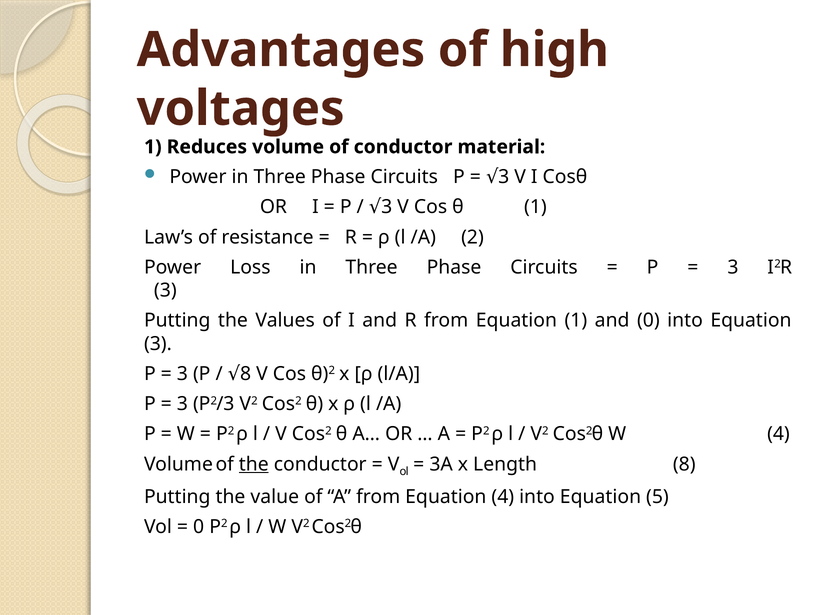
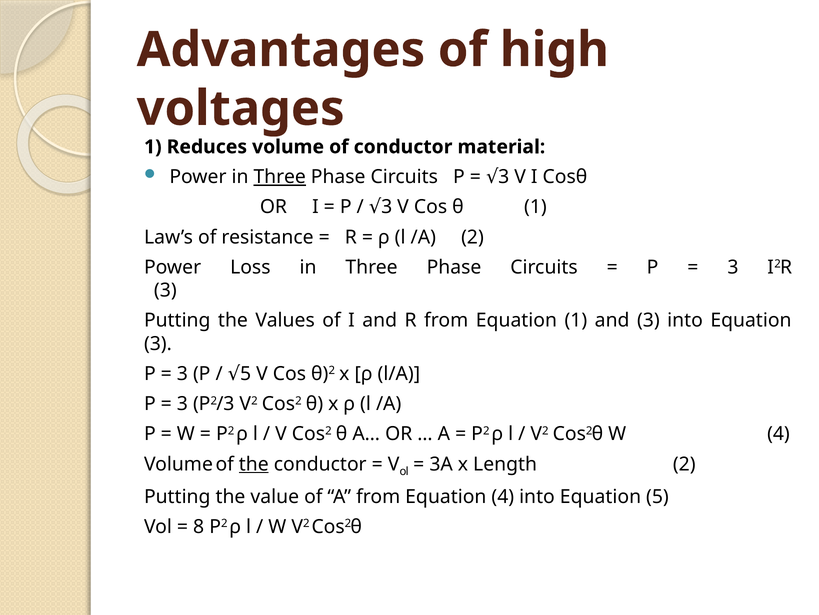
Three at (280, 177) underline: none -> present
and 0: 0 -> 3
8 at (246, 373): 8 -> 5
Length 8: 8 -> 2
0 at (199, 526): 0 -> 8
